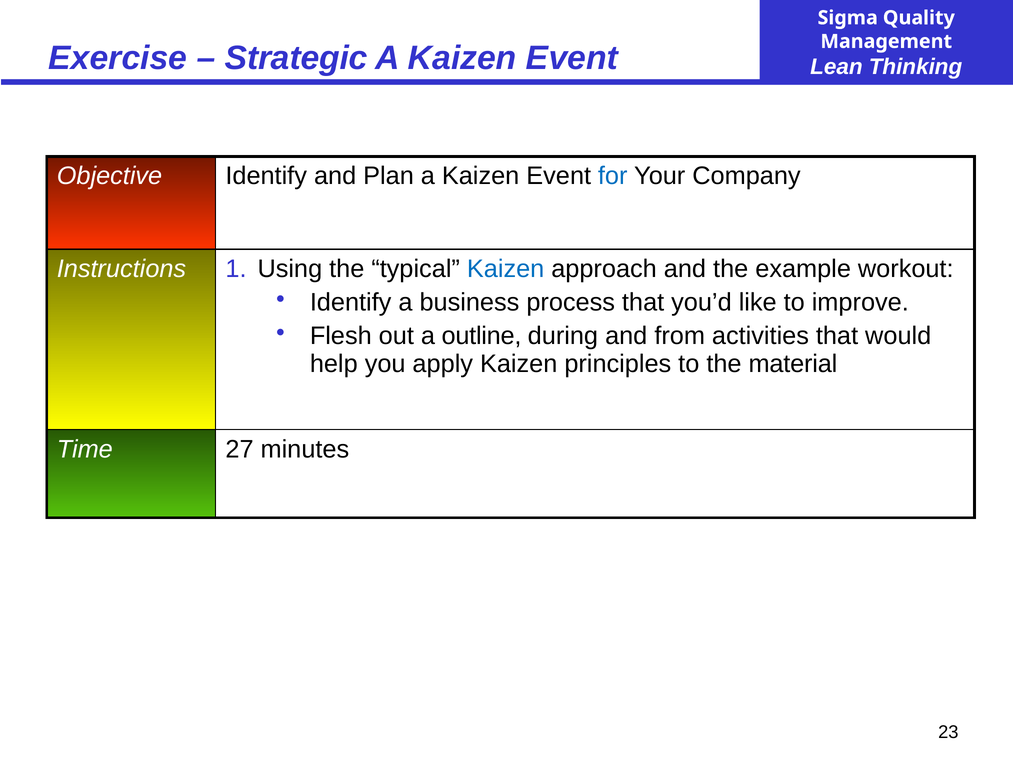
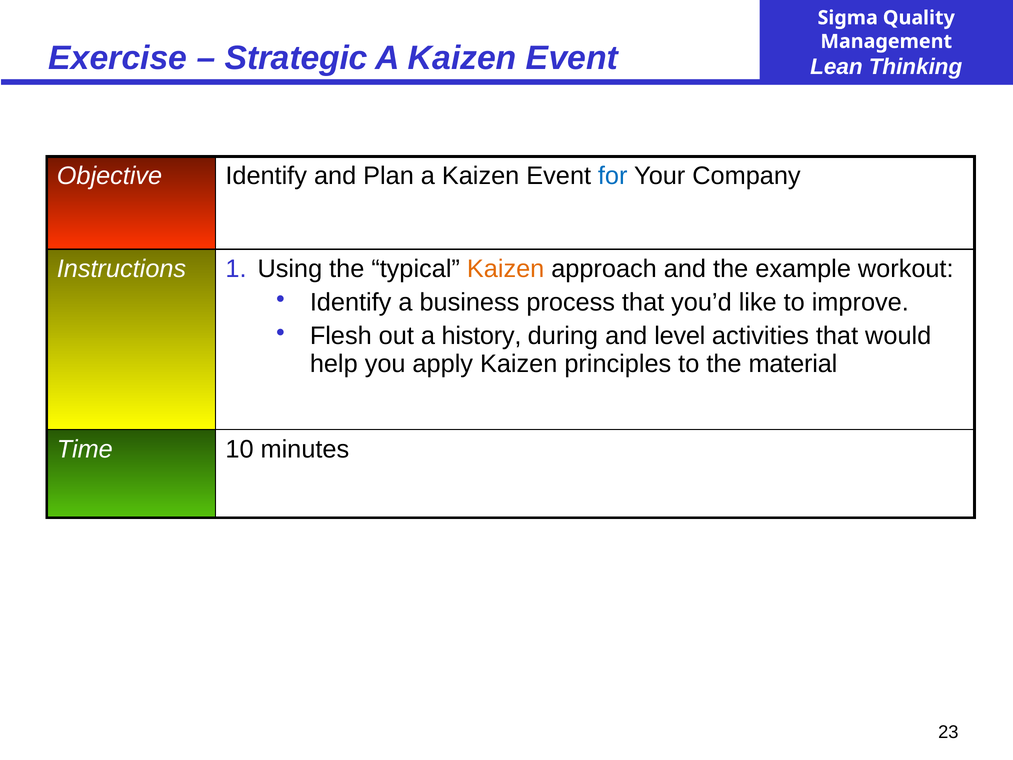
Kaizen at (506, 269) colour: blue -> orange
outline: outline -> history
from: from -> level
27: 27 -> 10
